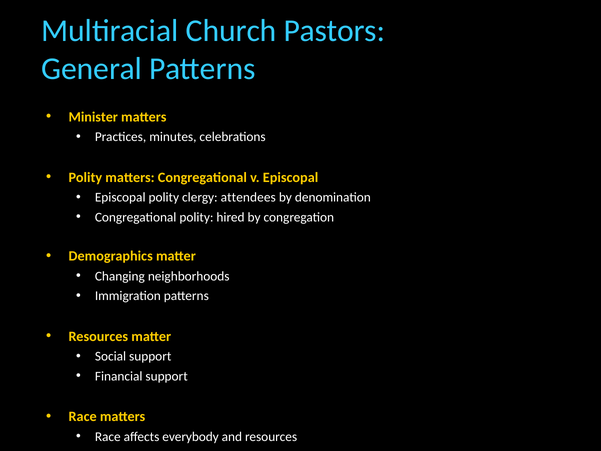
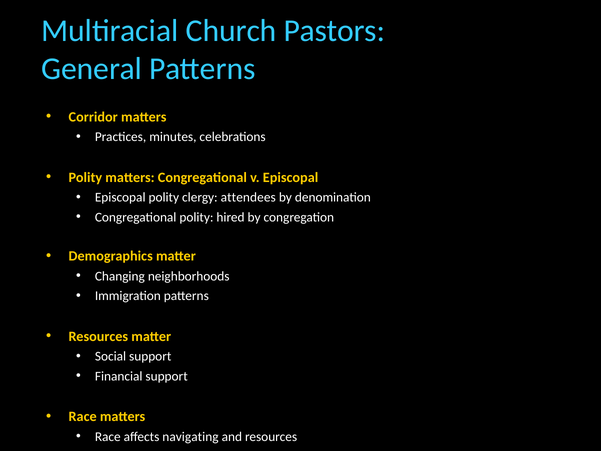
Minister: Minister -> Corridor
everybody: everybody -> navigating
